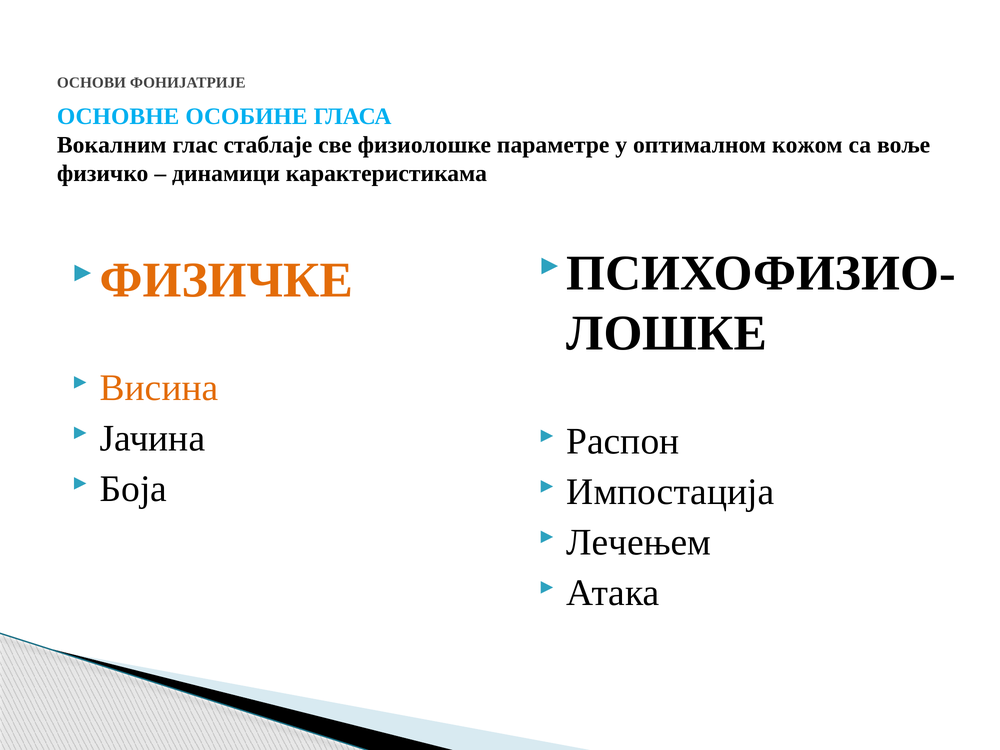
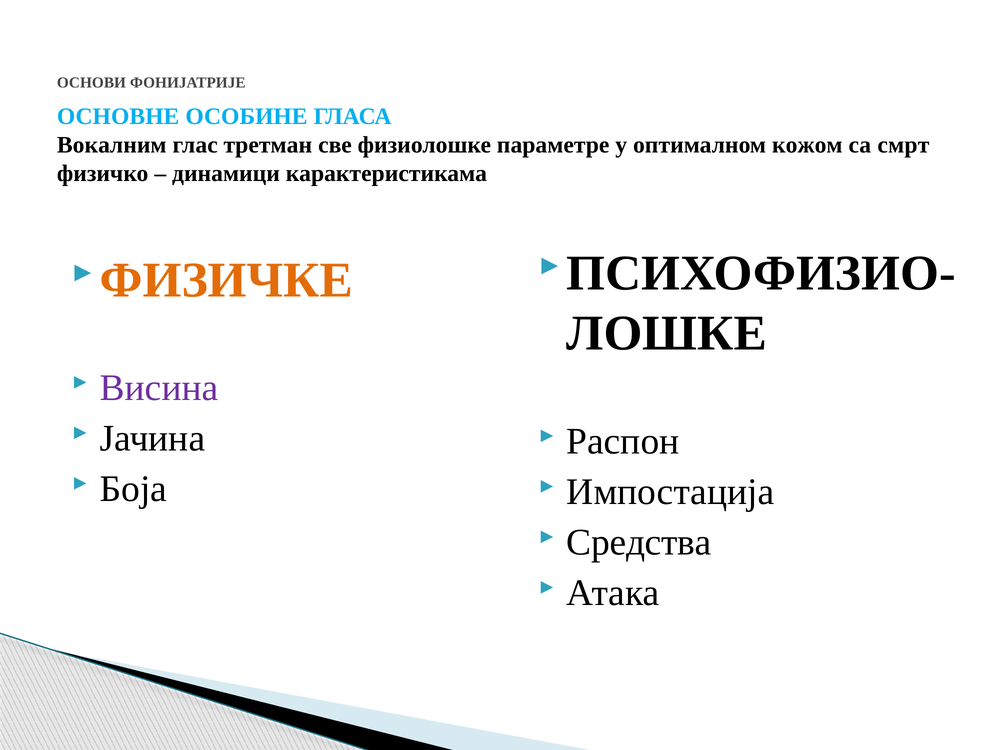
стаблаје: стаблаје -> третман
воље: воље -> смрт
Висина colour: orange -> purple
Лечењем: Лечењем -> Средства
